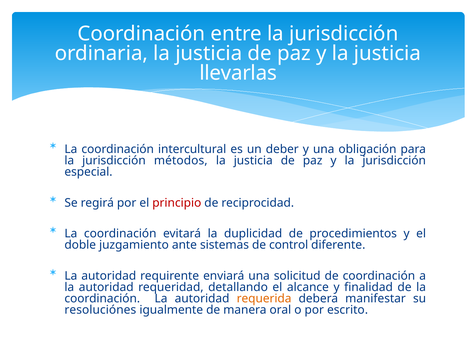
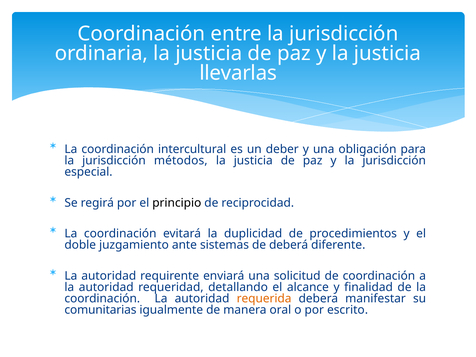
principio colour: red -> black
control: control -> deberá
resoluciónes: resoluciónes -> comunitarias
